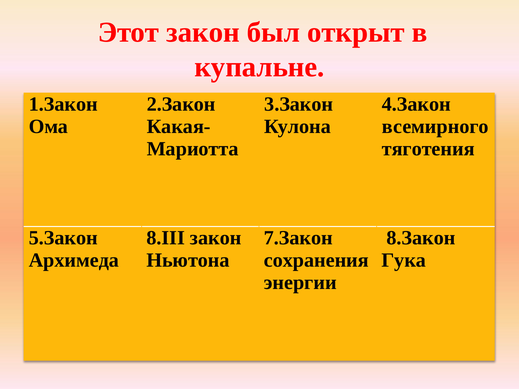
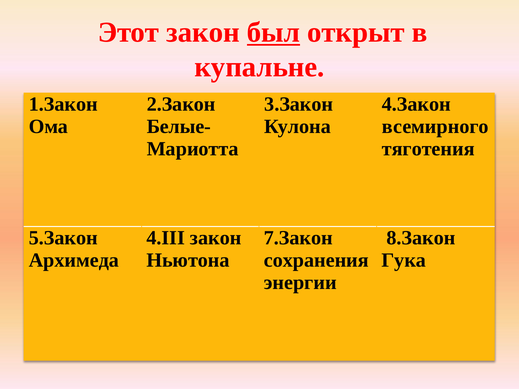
был underline: none -> present
Какая-: Какая- -> Белые-
8.III: 8.III -> 4.III
